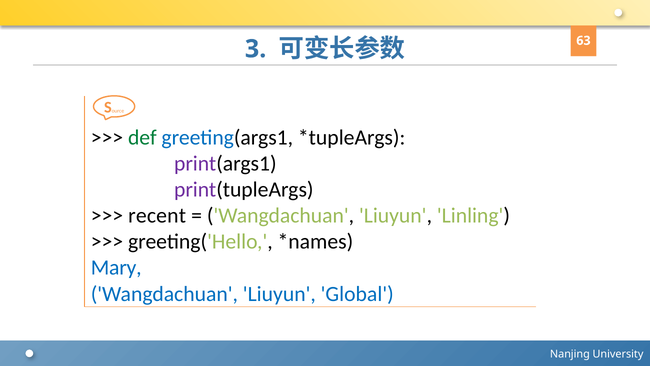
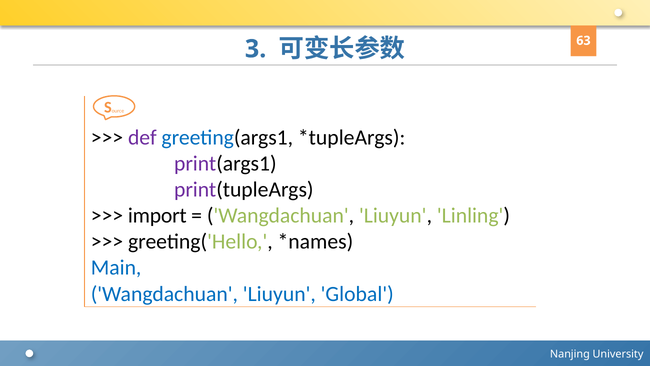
def colour: green -> purple
recent: recent -> import
Mary: Mary -> Main
